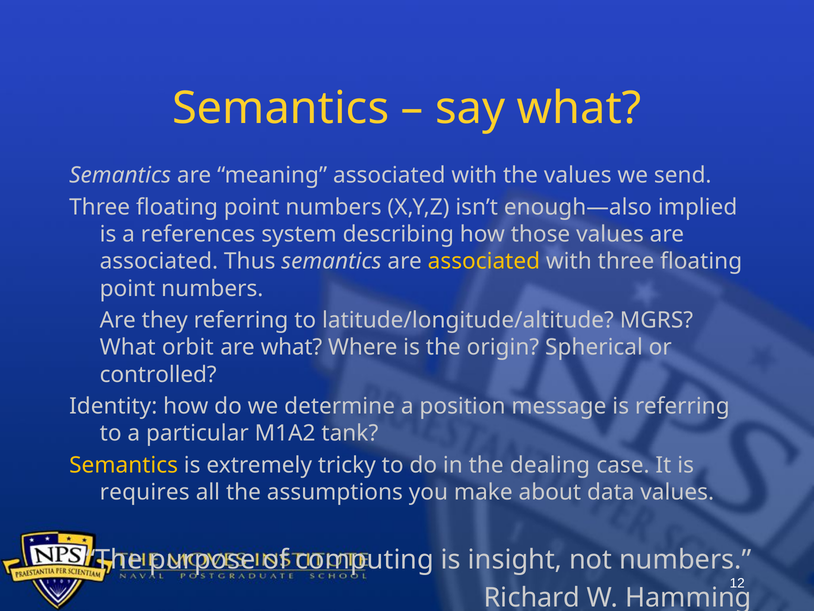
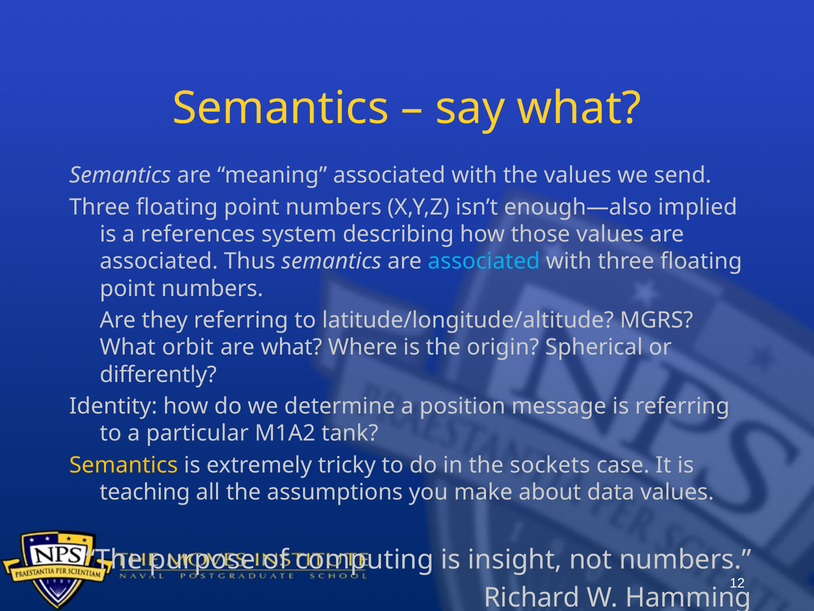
associated at (484, 261) colour: yellow -> light blue
controlled: controlled -> differently
dealing: dealing -> sockets
requires: requires -> teaching
